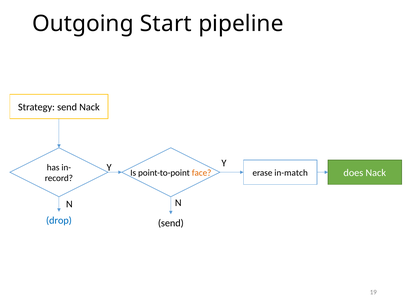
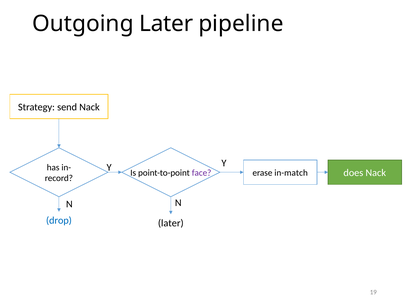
Outgoing Start: Start -> Later
face colour: orange -> purple
send at (171, 224): send -> later
